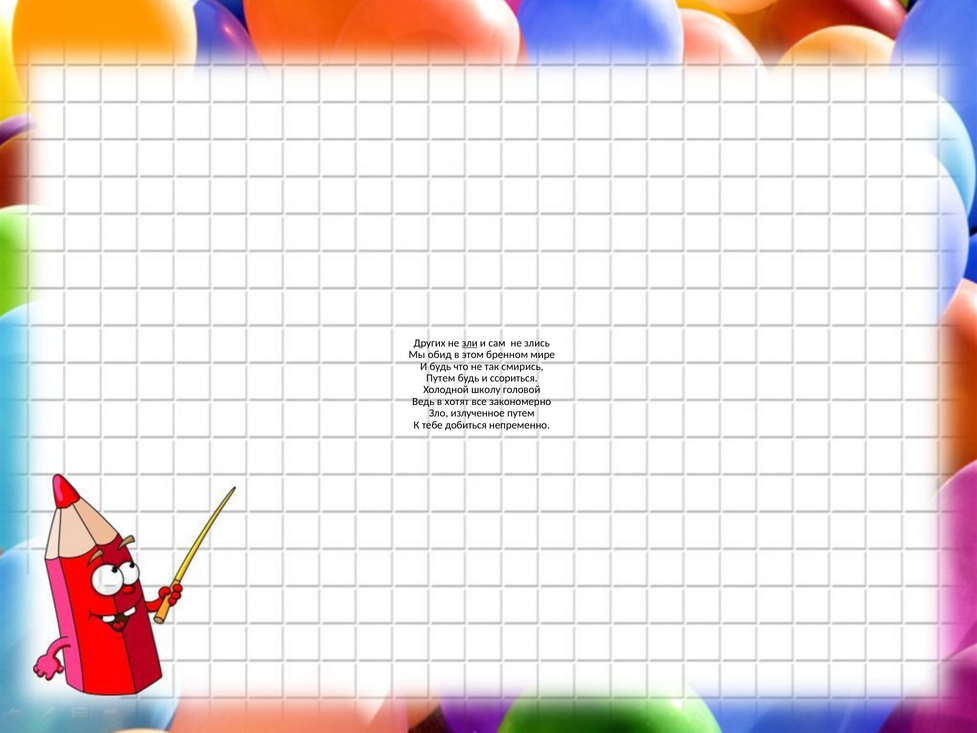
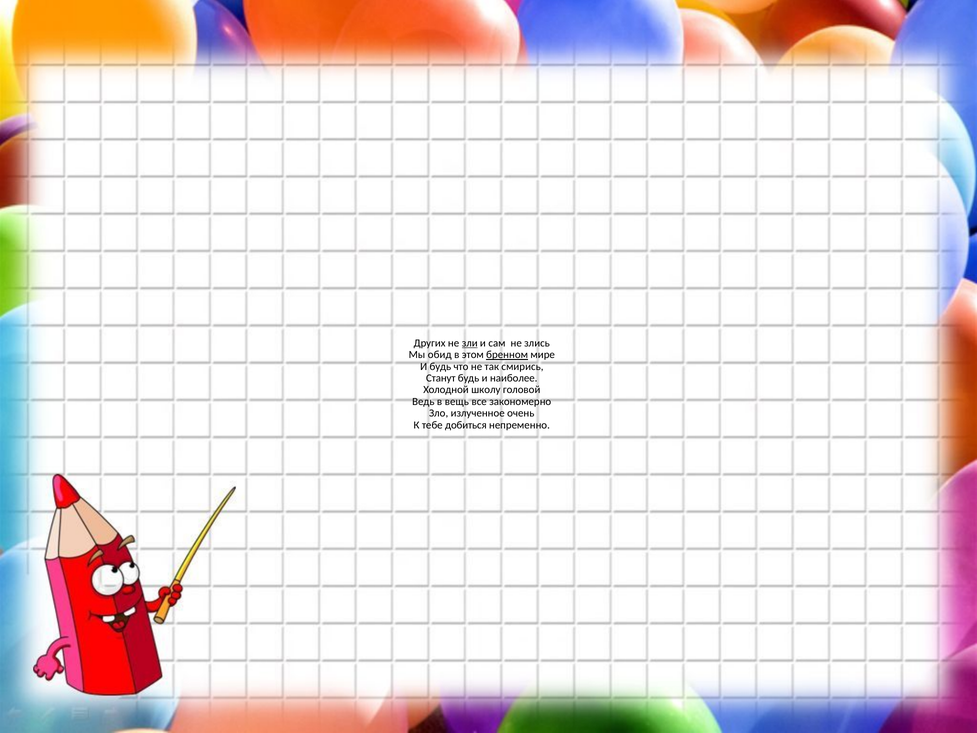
бренном underline: none -> present
Путем at (441, 378): Путем -> Станут
ссориться: ссориться -> наиболее
хотят: хотят -> вещь
излученное путем: путем -> очень
